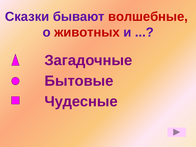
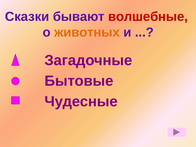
животных colour: red -> orange
